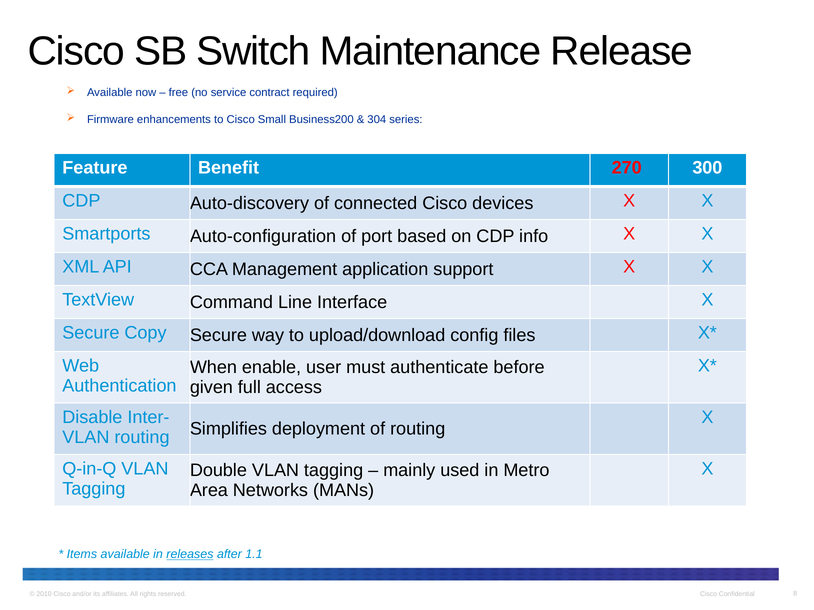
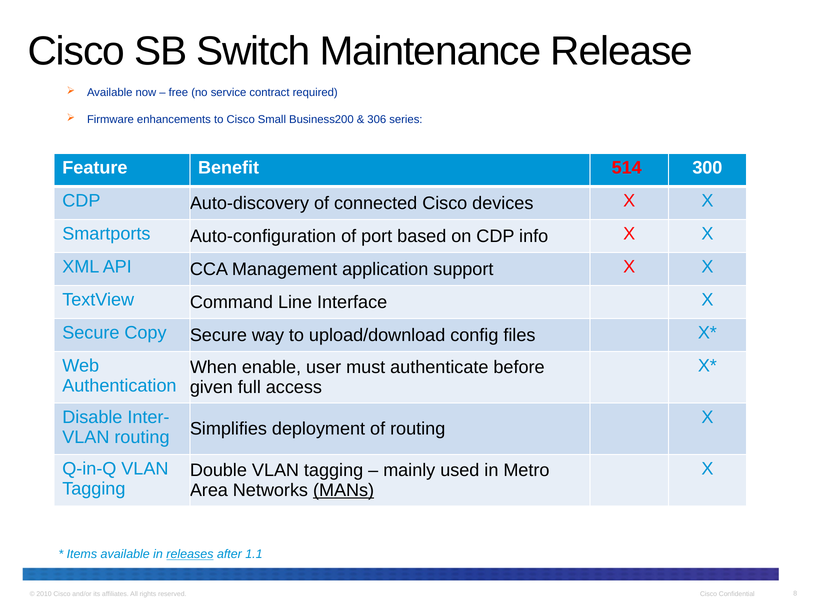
304: 304 -> 306
270: 270 -> 514
MANs underline: none -> present
